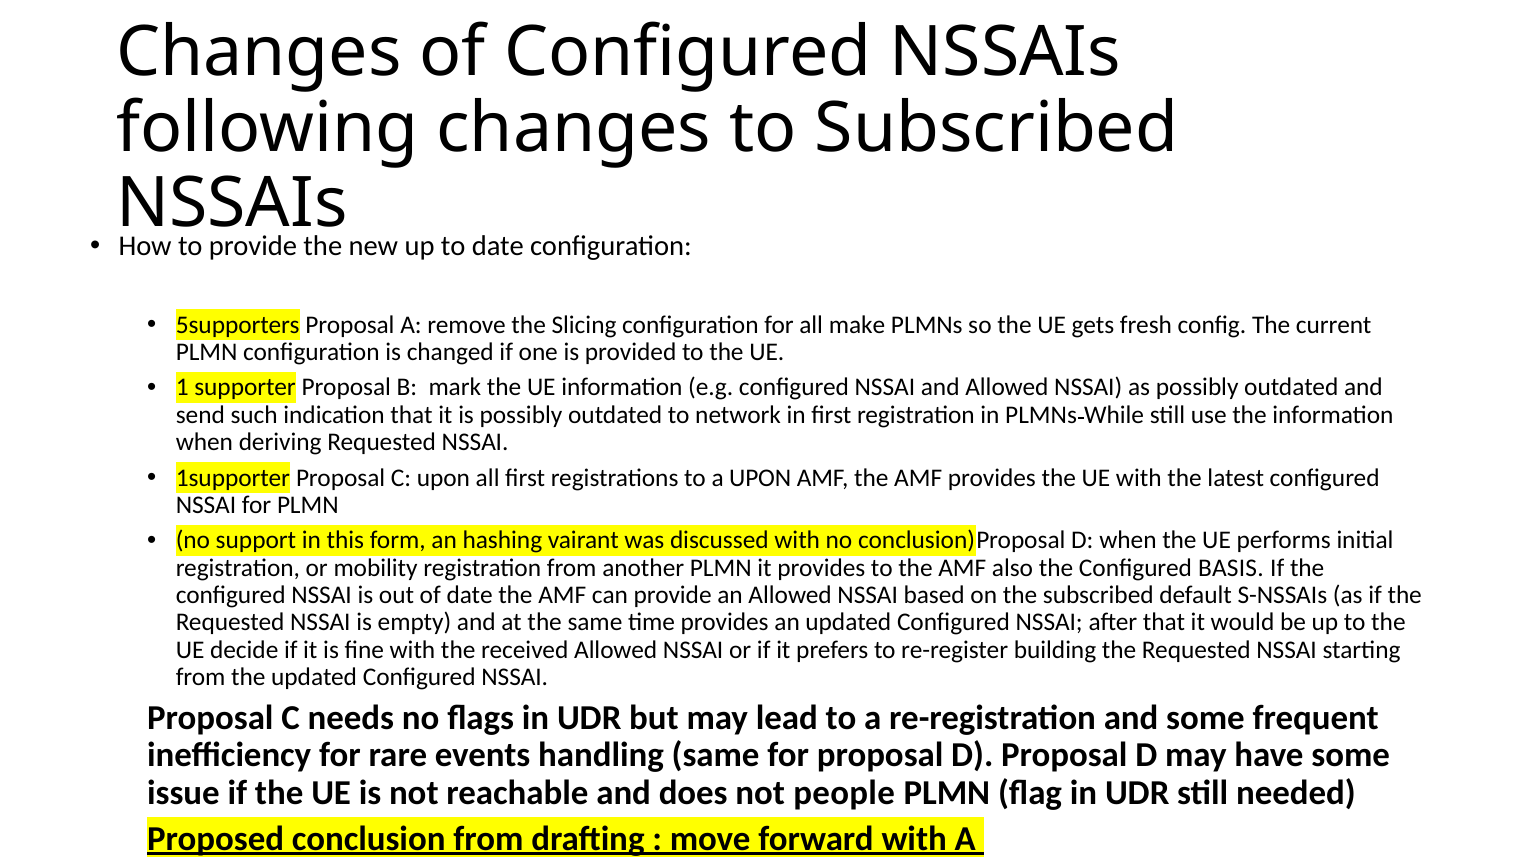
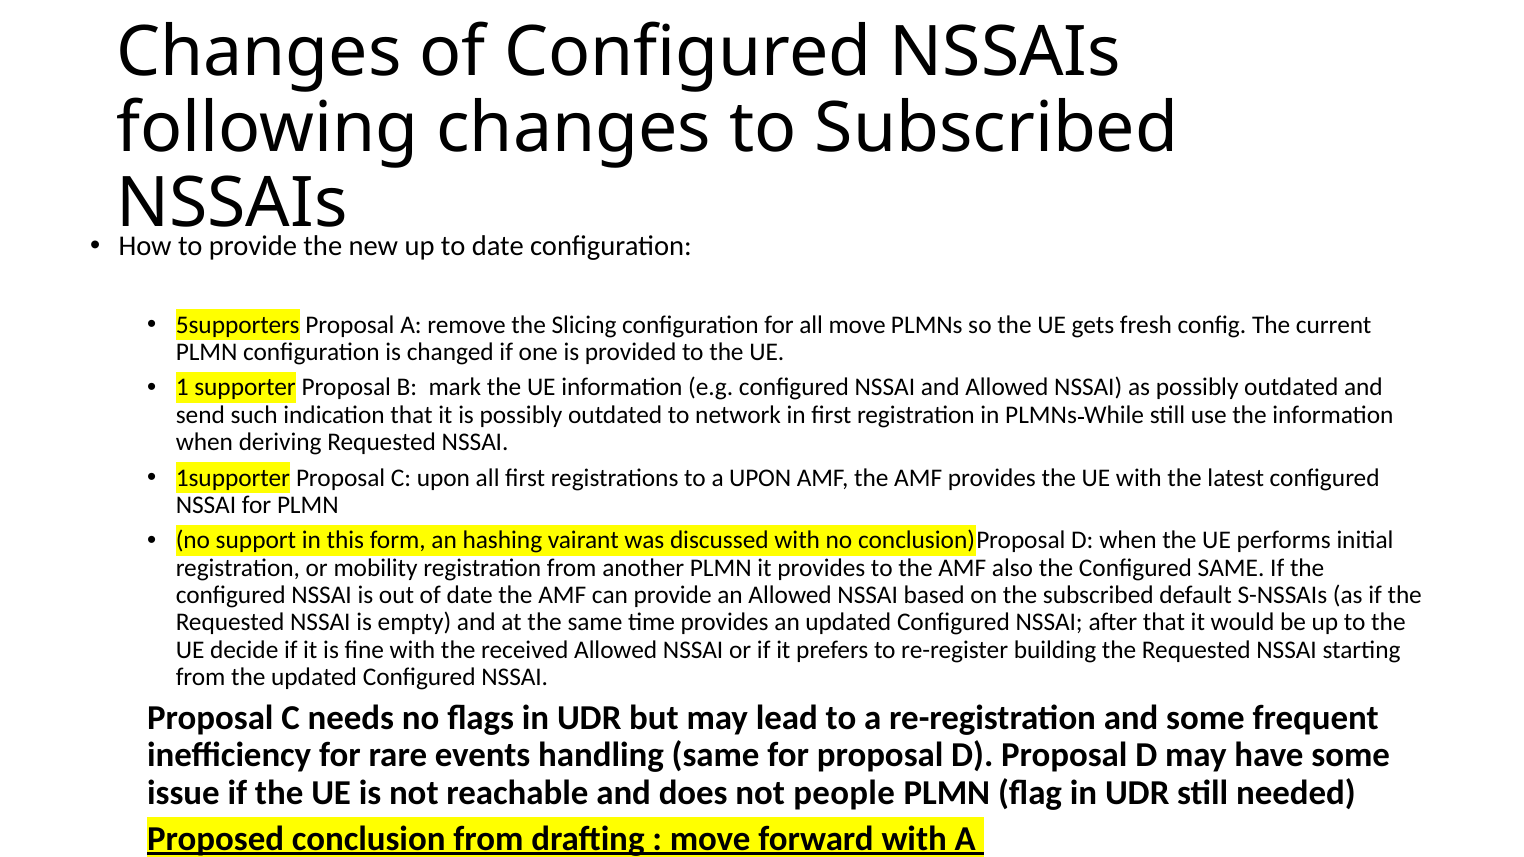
all make: make -> move
Configured BASIS: BASIS -> SAME
